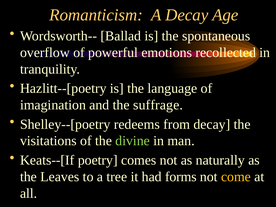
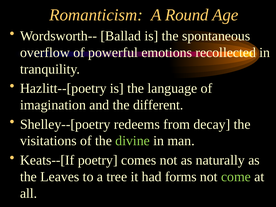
A Decay: Decay -> Round
suffrage: suffrage -> different
come colour: yellow -> light green
